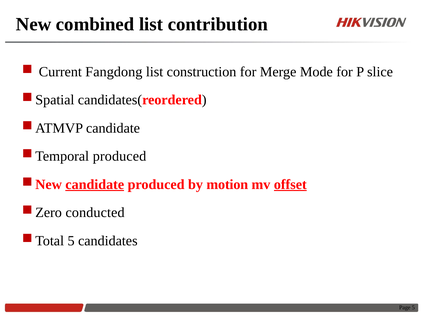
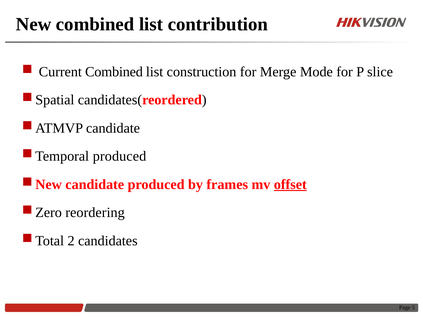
Current Fangdong: Fangdong -> Combined
candidate at (95, 185) underline: present -> none
motion: motion -> frames
conducted: conducted -> reordering
5 at (71, 241): 5 -> 2
